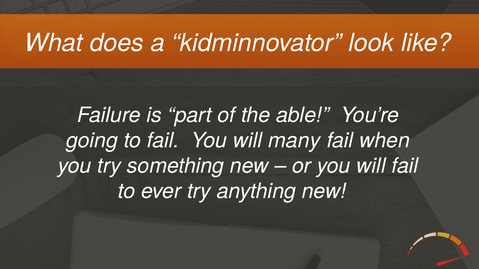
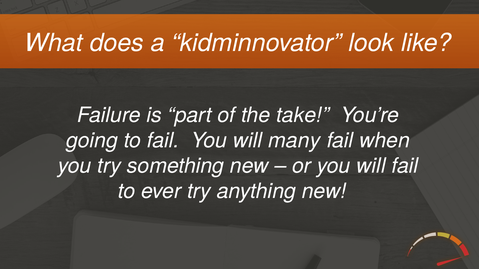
able: able -> take
